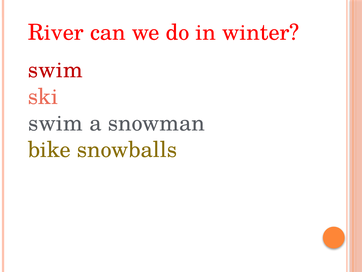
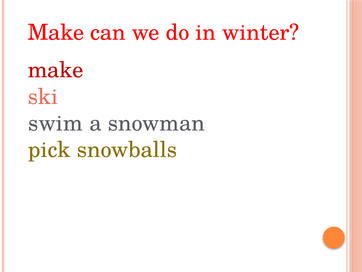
River at (56, 33): River -> Make
swim at (55, 70): swim -> make
bike: bike -> pick
